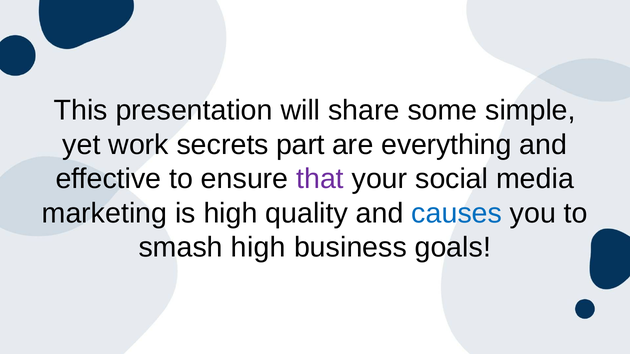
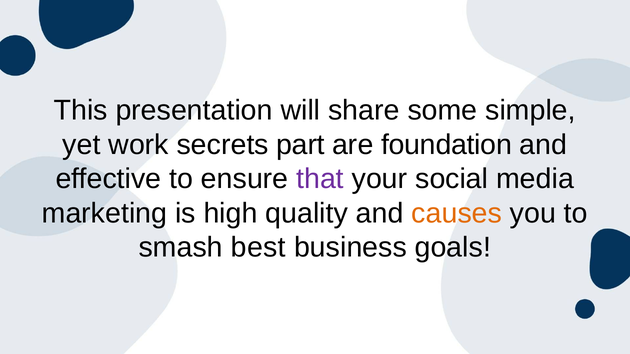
everything: everything -> foundation
causes colour: blue -> orange
smash high: high -> best
